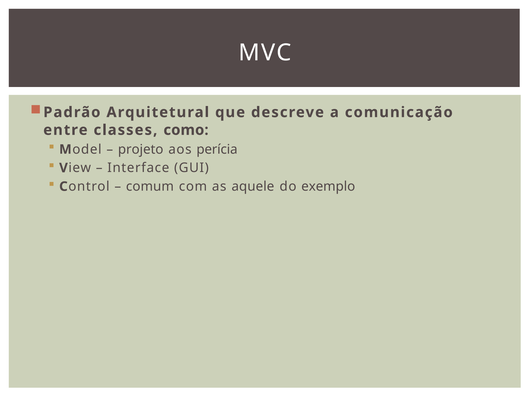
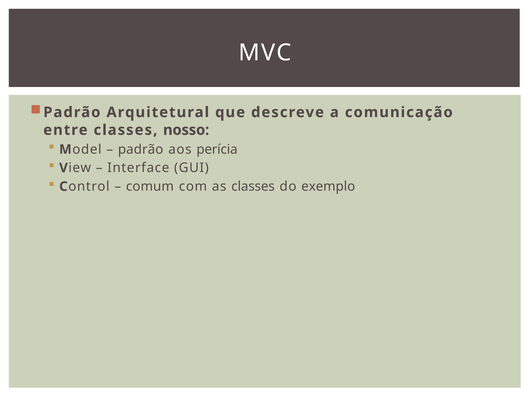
como: como -> nosso
projeto at (141, 149): projeto -> padrão
as aquele: aquele -> classes
